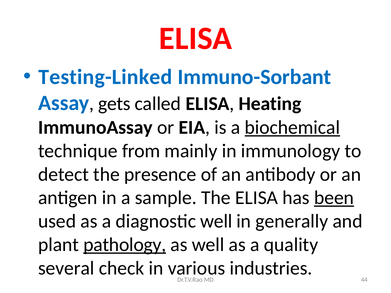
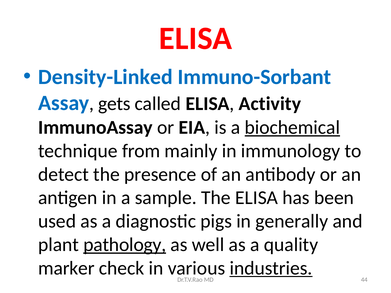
Testing-Linked: Testing-Linked -> Density-Linked
Heating: Heating -> Activity
been underline: present -> none
diagnostic well: well -> pigs
several: several -> marker
industries underline: none -> present
